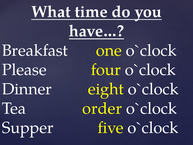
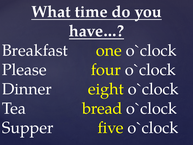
order: order -> bread
